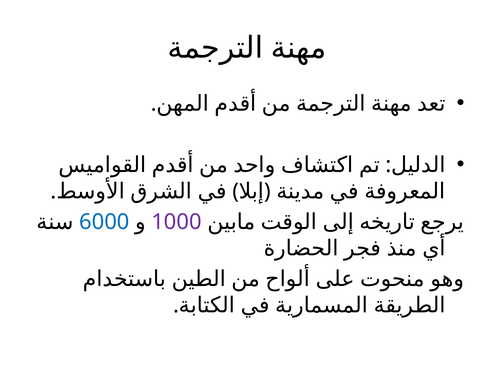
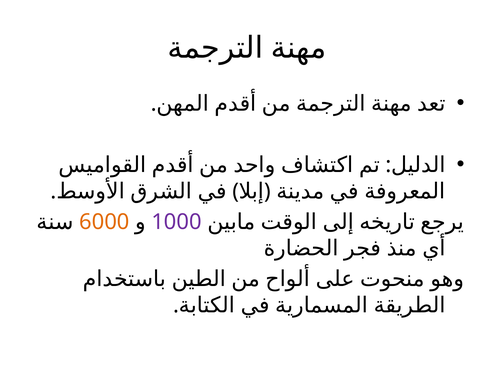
6000 colour: blue -> orange
